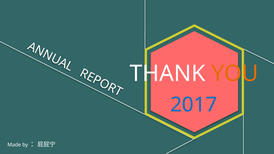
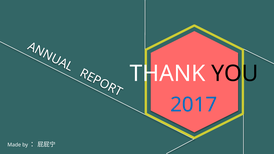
YOU colour: orange -> black
